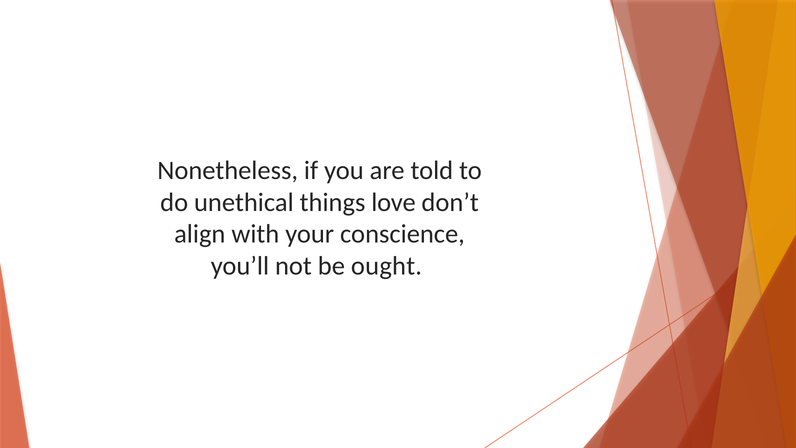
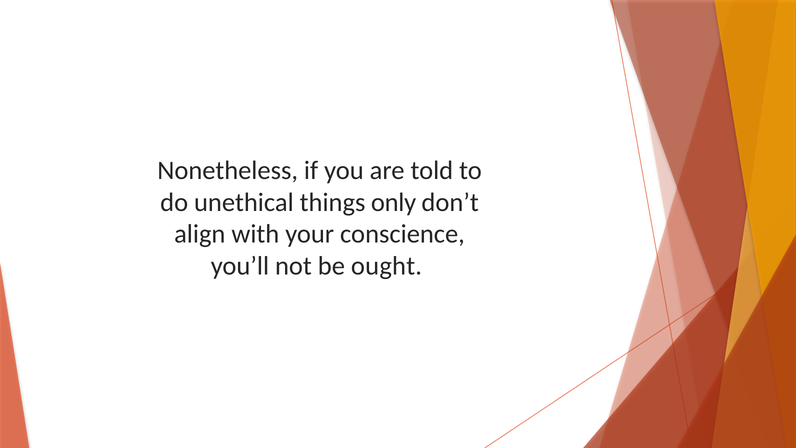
love: love -> only
